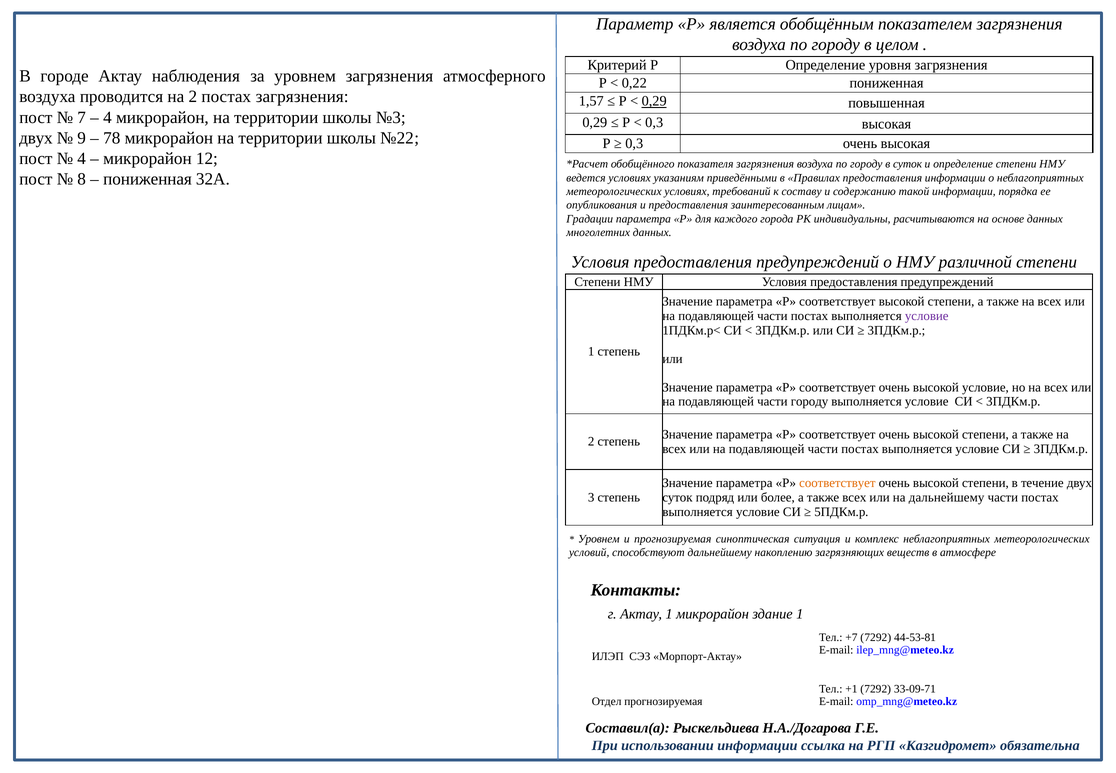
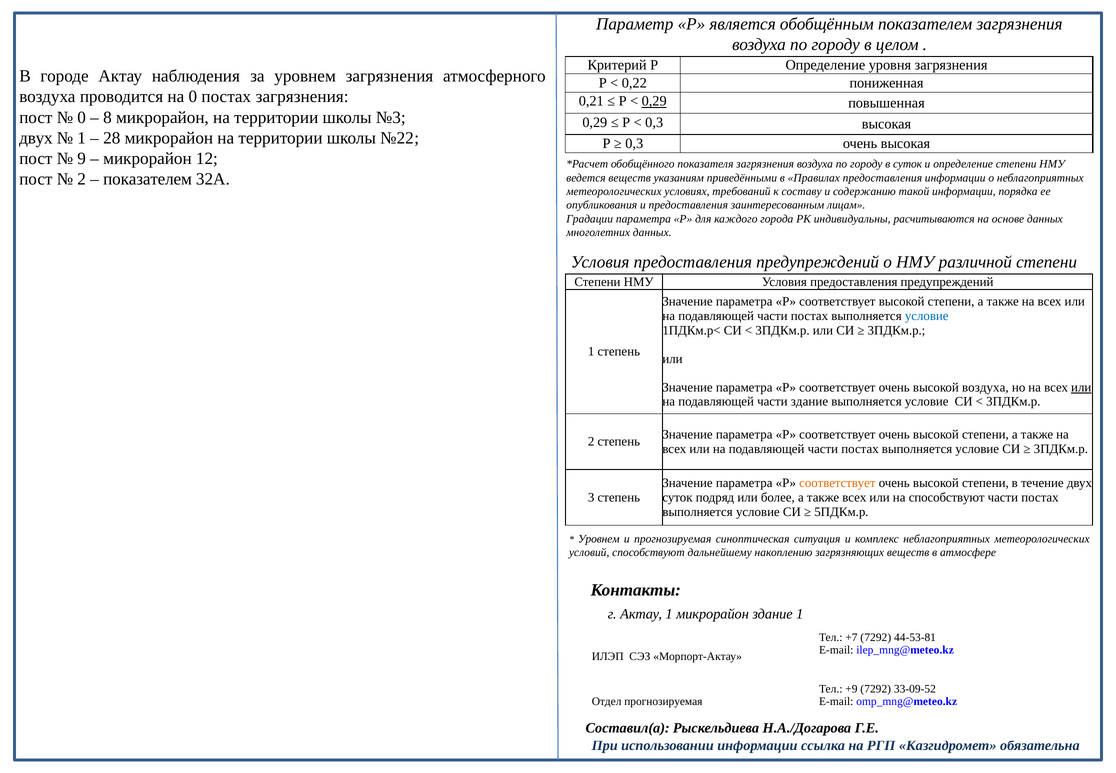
на 2: 2 -> 0
1,57: 1,57 -> 0,21
7 at (82, 117): 7 -> 0
4 at (108, 117): 4 -> 8
9 at (82, 138): 9 -> 1
78: 78 -> 28
4 at (82, 159): 4 -> 9
8 at (82, 179): 8 -> 2
пониженная at (148, 179): пониженная -> показателем
ведется условиях: условиях -> веществ
условие at (927, 316) colour: purple -> blue
высокой условие: условие -> воздуха
или at (1081, 387) underline: none -> present
части городу: городу -> здание
на дальнейшему: дальнейшему -> способствуют
+1: +1 -> +9
33-09-71: 33-09-71 -> 33-09-52
